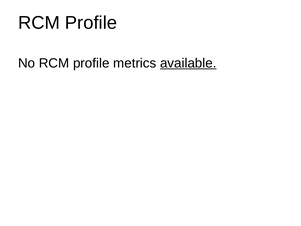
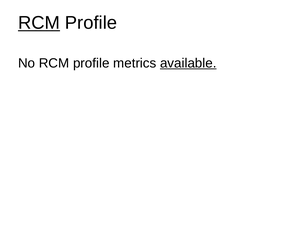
RCM at (39, 23) underline: none -> present
